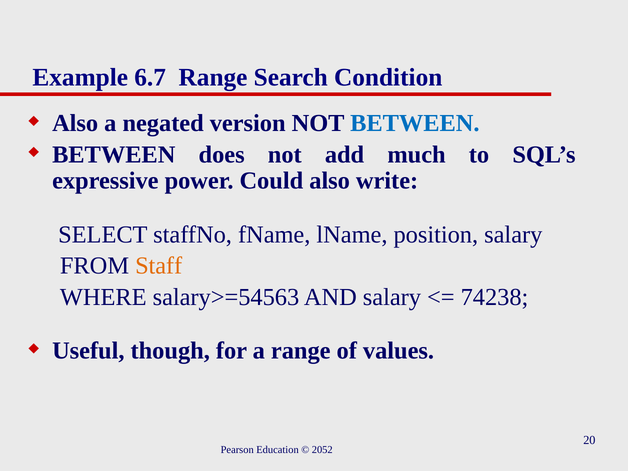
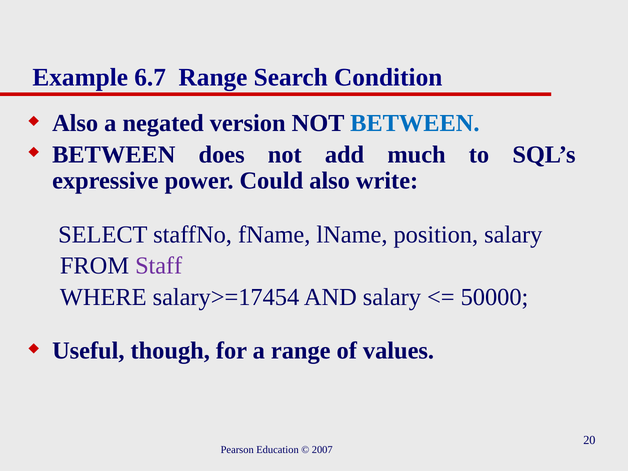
Staff colour: orange -> purple
salary>=54563: salary>=54563 -> salary>=17454
74238: 74238 -> 50000
2052: 2052 -> 2007
